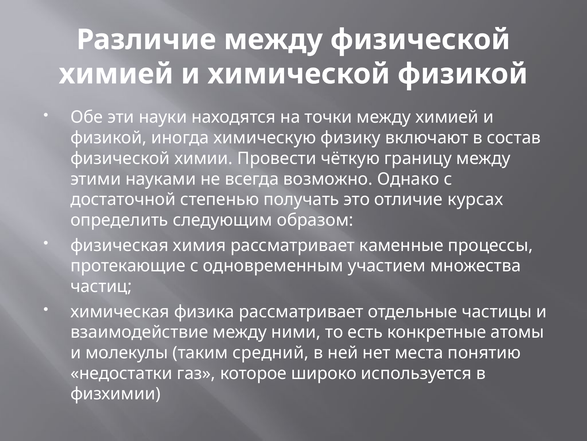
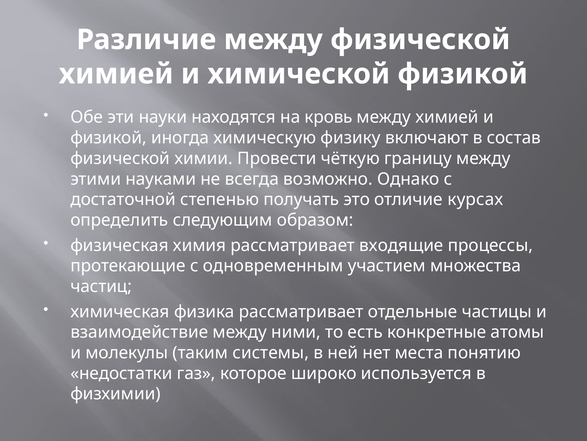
точки: точки -> кровь
каменные: каменные -> входящие
средний: средний -> системы
